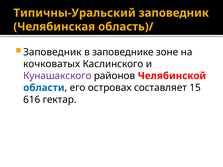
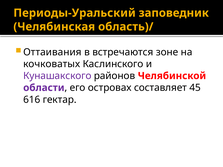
Типичны-Уральский: Типичны-Уральский -> Периоды-Уральский
Заповедник at (52, 52): Заповедник -> Оттаивания
заповеднике: заповеднике -> встречаются
области colour: blue -> purple
15: 15 -> 45
